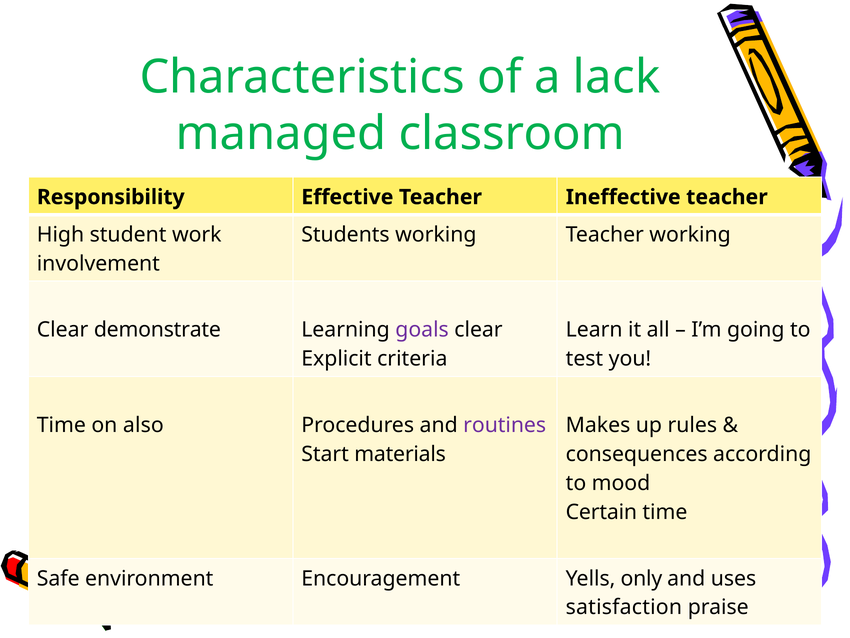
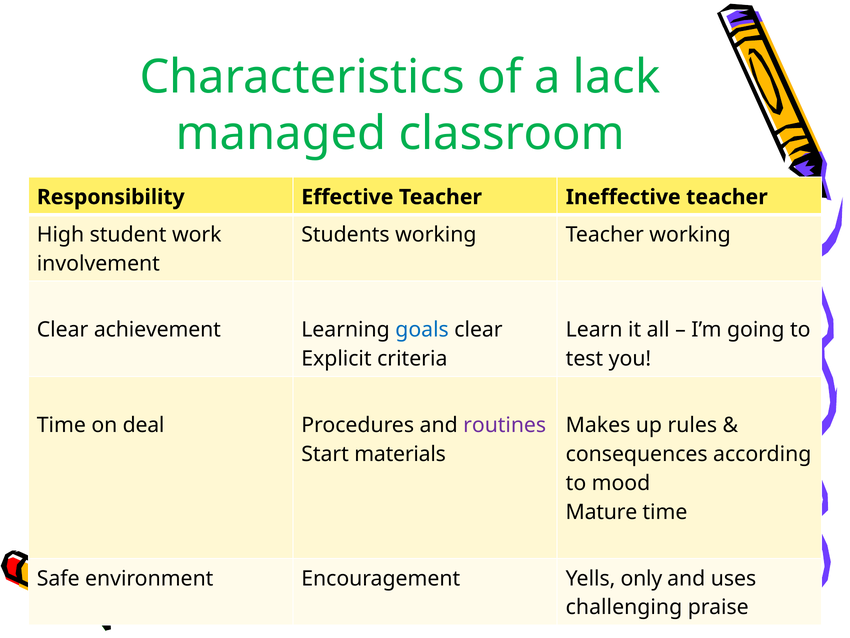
demonstrate: demonstrate -> achievement
goals colour: purple -> blue
also: also -> deal
Certain: Certain -> Mature
satisfaction: satisfaction -> challenging
